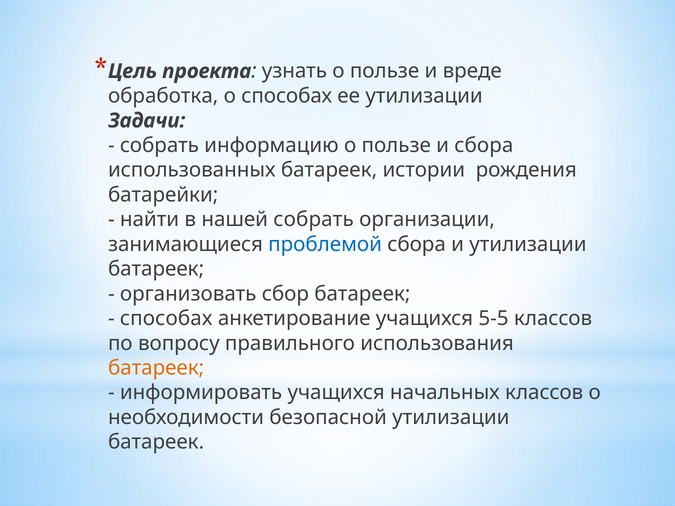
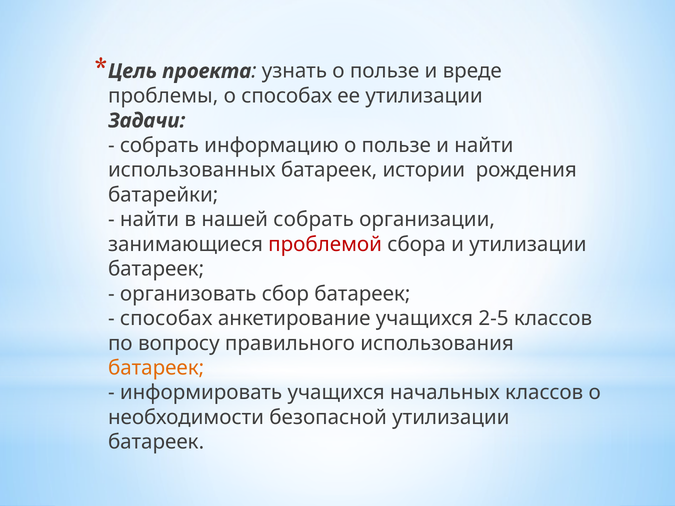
обработка: обработка -> проблемы
и сбора: сбора -> найти
проблемой colour: blue -> red
5-5: 5-5 -> 2-5
